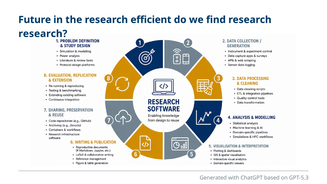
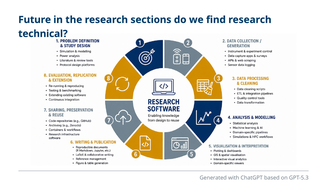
efficient: efficient -> sections
research at (43, 34): research -> technical
